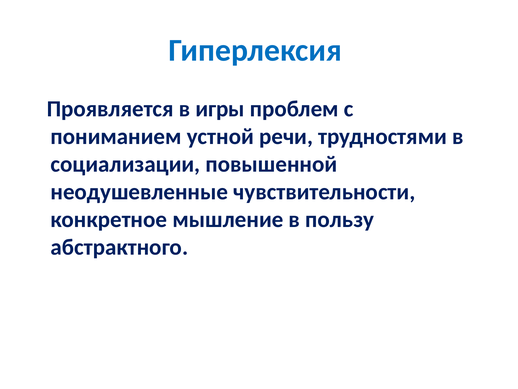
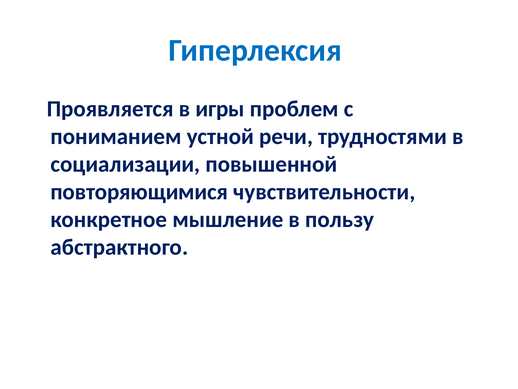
неодушевленные: неодушевленные -> повторяющимися
